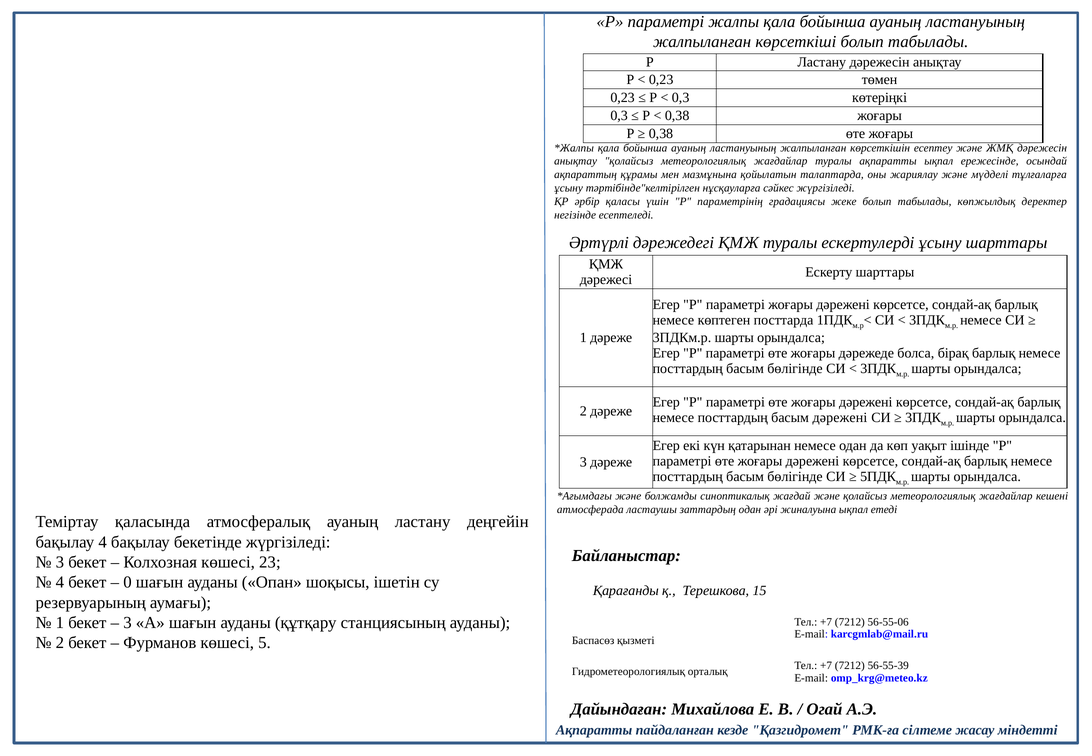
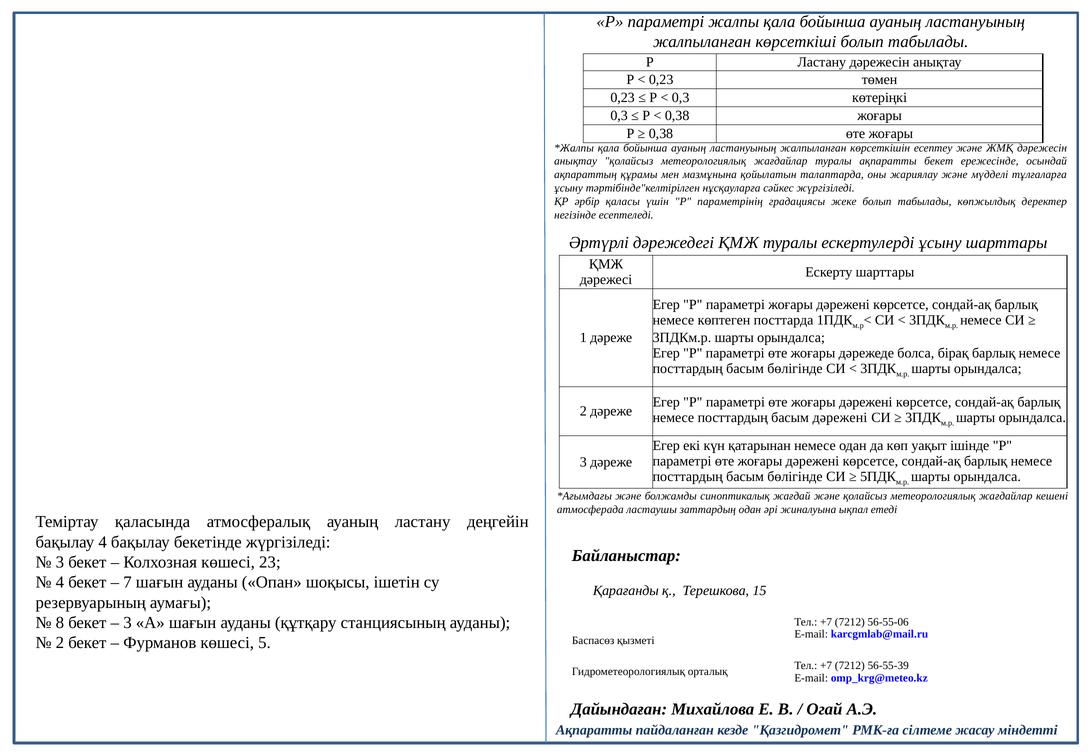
ақпаратты ықпал: ықпал -> бекет
0: 0 -> 7
1 at (60, 623): 1 -> 8
